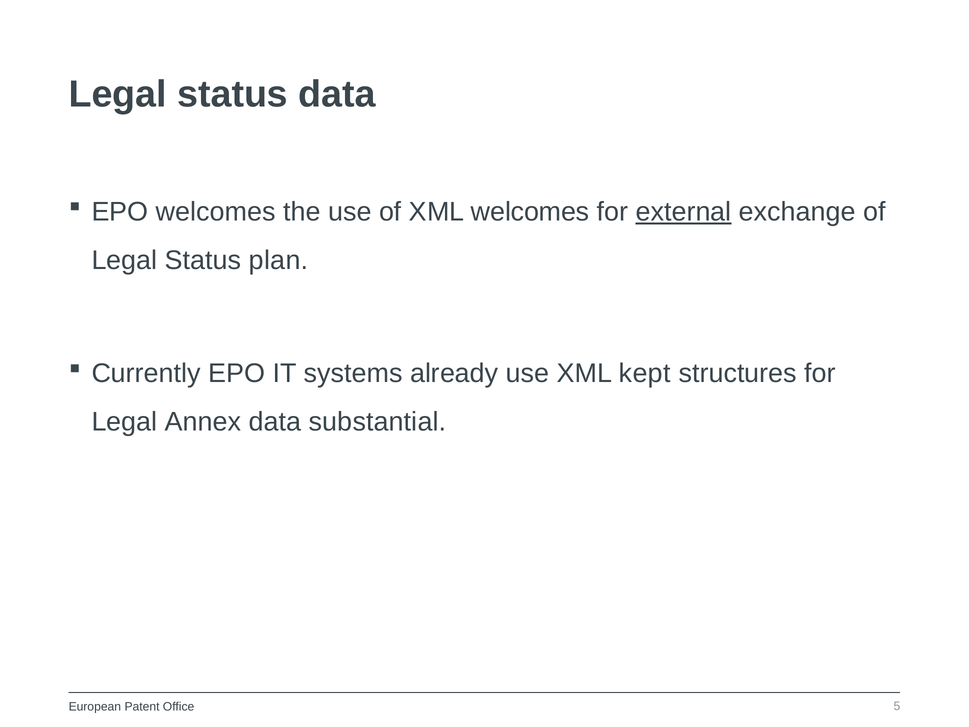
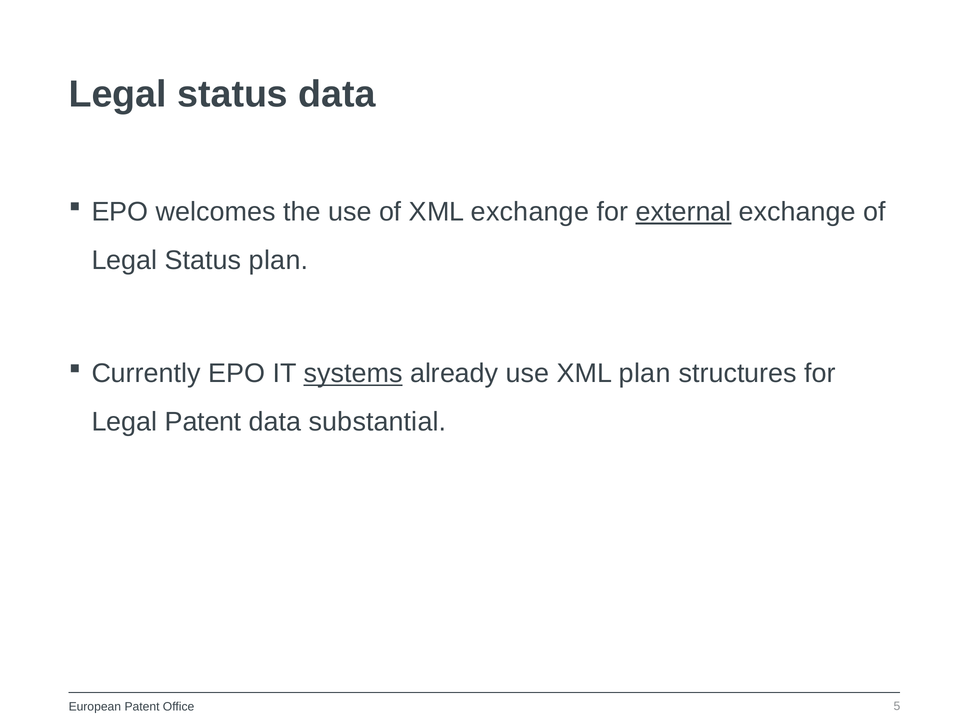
XML welcomes: welcomes -> exchange
systems underline: none -> present
XML kept: kept -> plan
Legal Annex: Annex -> Patent
